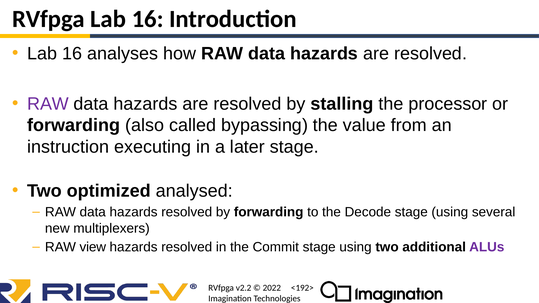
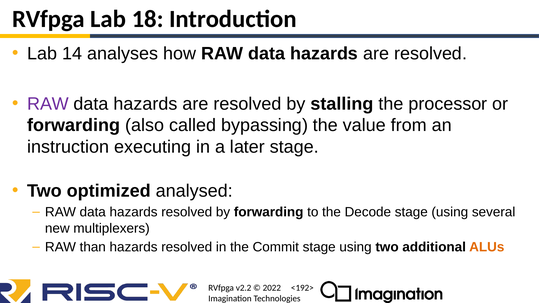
RVfpga Lab 16: 16 -> 18
16 at (72, 53): 16 -> 14
view: view -> than
ALUs colour: purple -> orange
